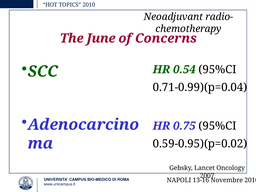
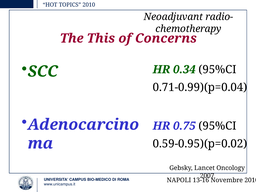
June: June -> This
0.54: 0.54 -> 0.34
